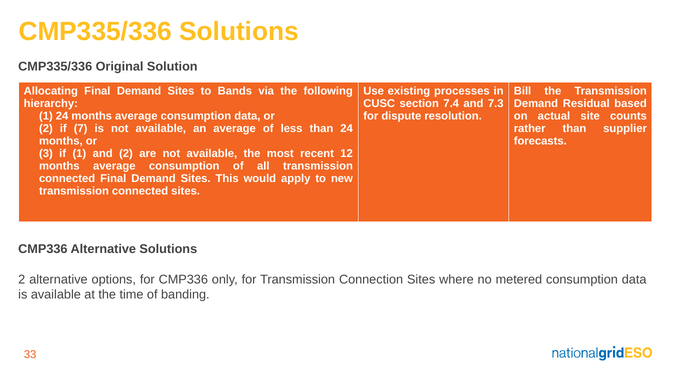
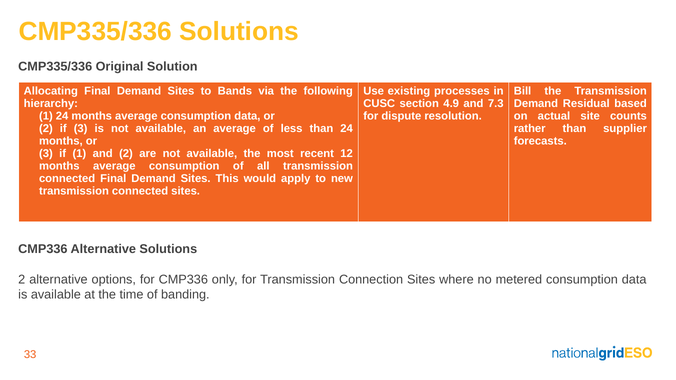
7.4: 7.4 -> 4.9
if 7: 7 -> 3
